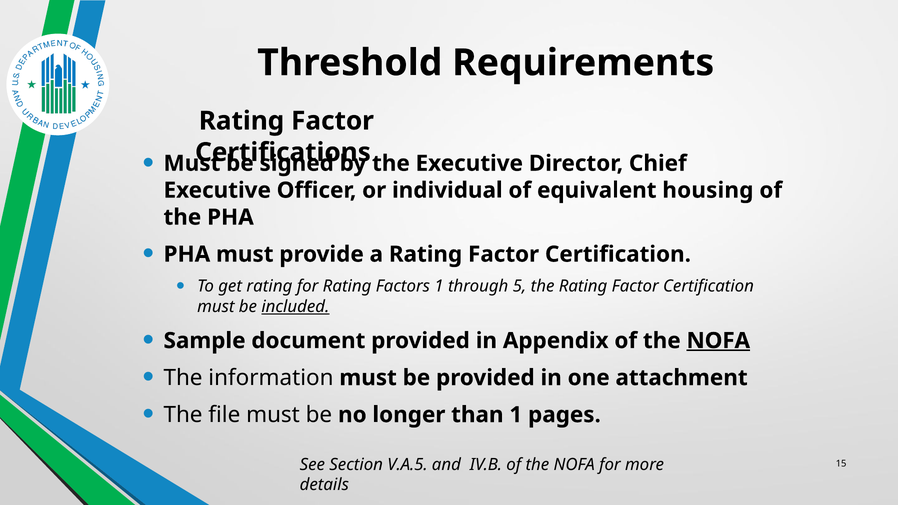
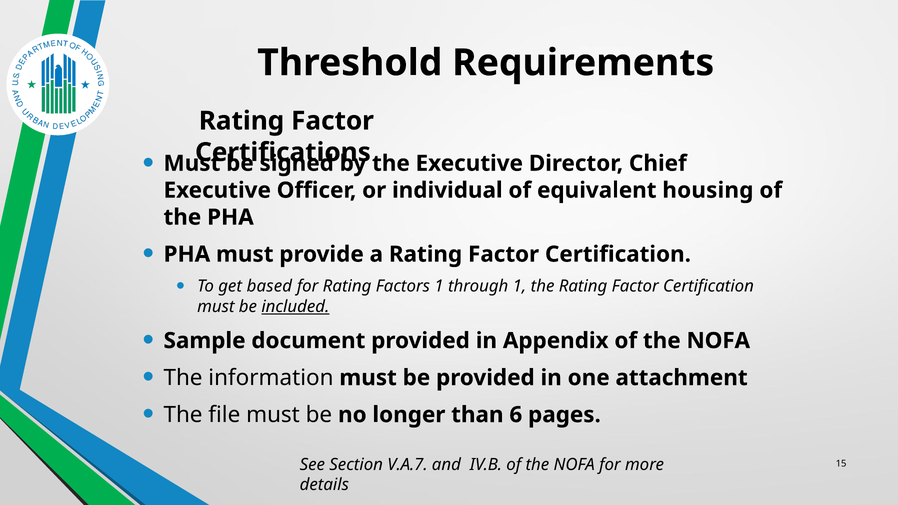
get rating: rating -> based
through 5: 5 -> 1
NOFA at (718, 341) underline: present -> none
than 1: 1 -> 6
V.A.5: V.A.5 -> V.A.7
